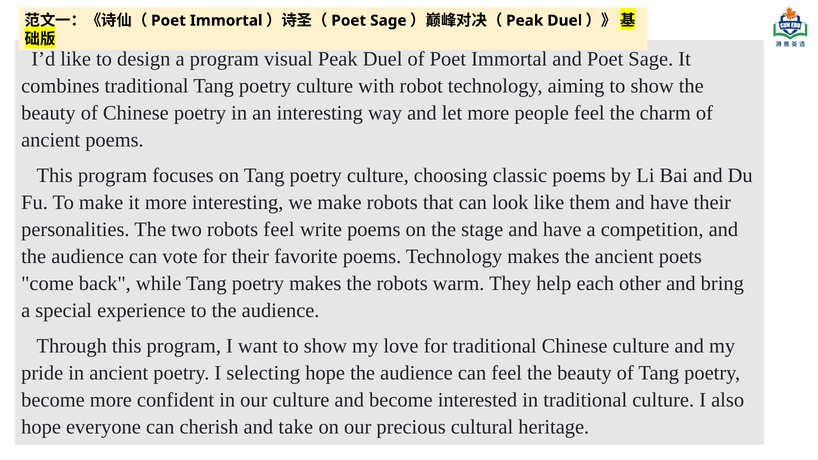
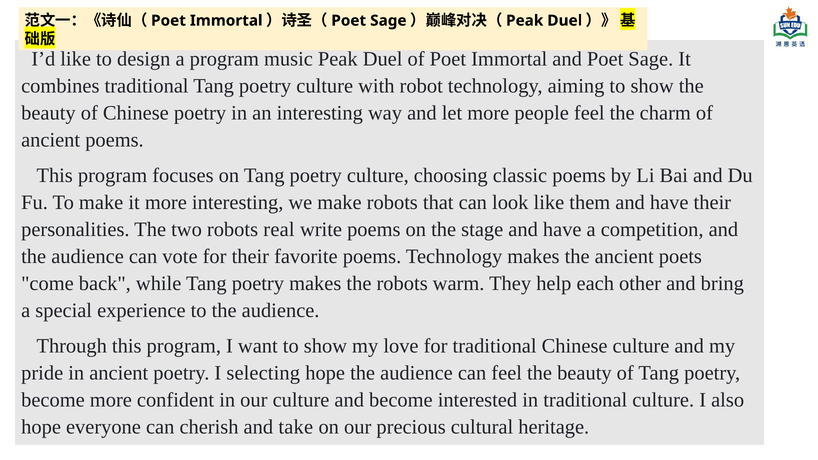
visual: visual -> music
robots feel: feel -> real
